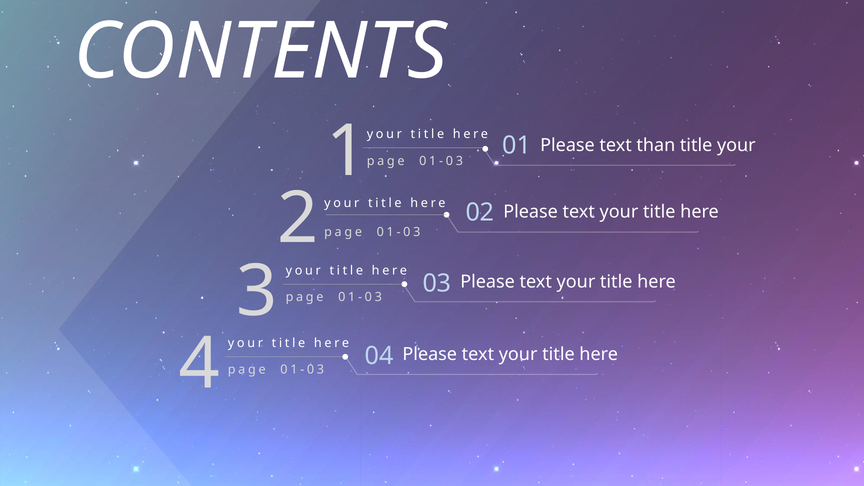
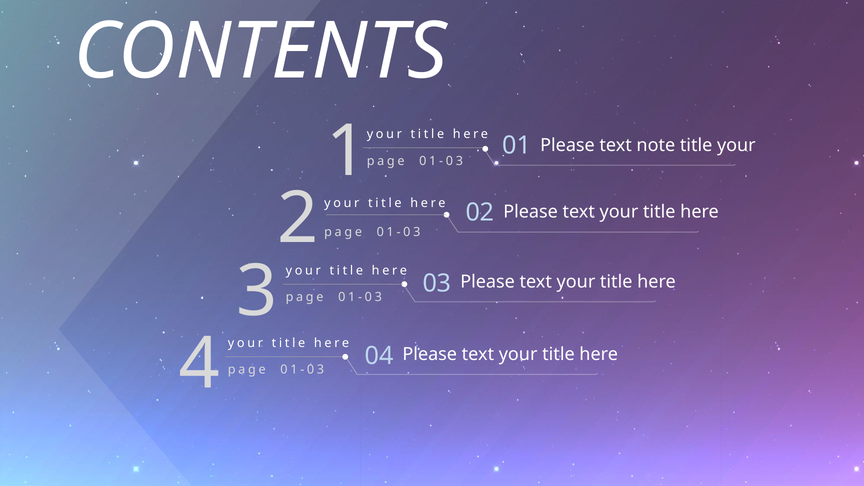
than: than -> note
